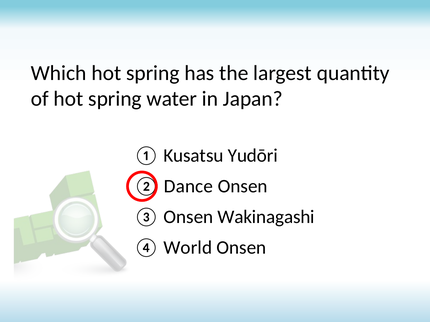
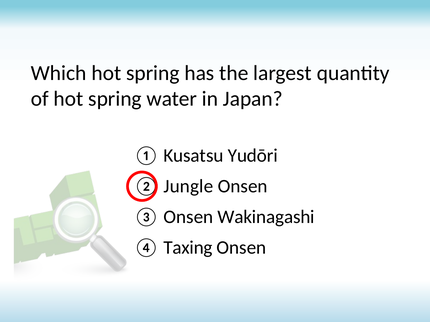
Dance: Dance -> Jungle
World: World -> Taxing
